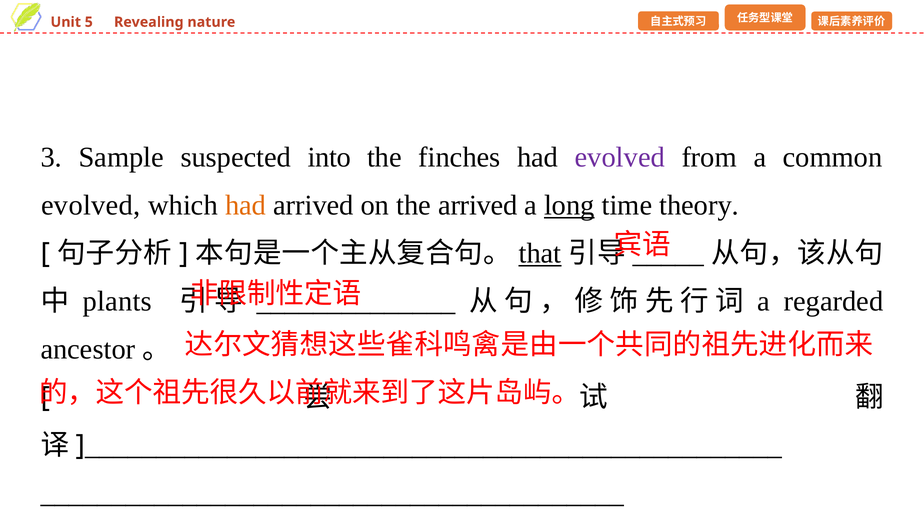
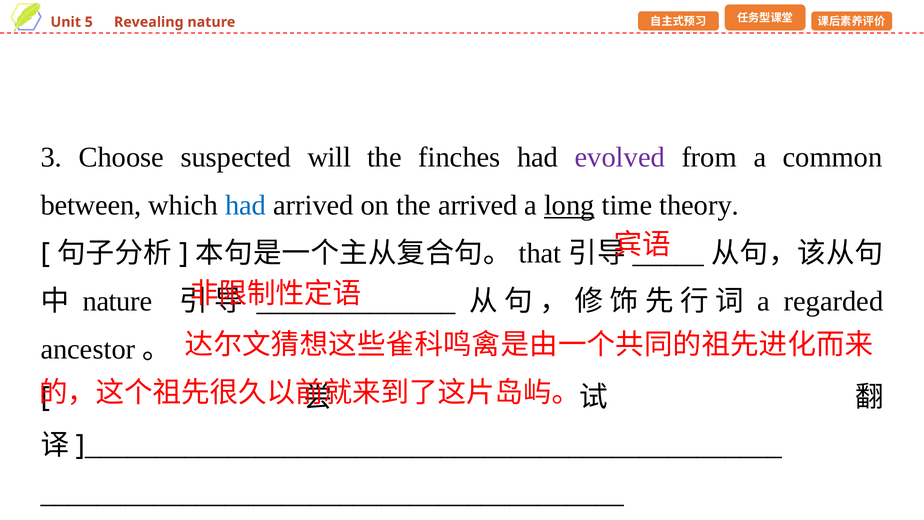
Sample: Sample -> Choose
into: into -> will
evolved at (91, 205): evolved -> between
had at (246, 205) colour: orange -> blue
that underline: present -> none
plants at (117, 301): plants -> nature
